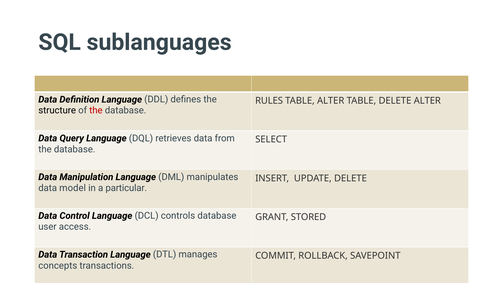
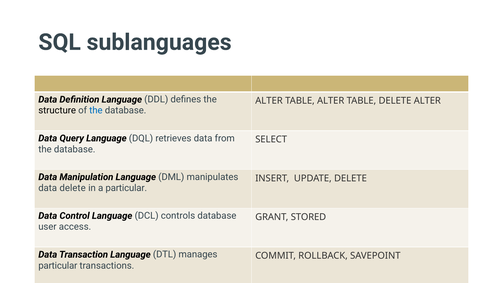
RULES at (269, 101): RULES -> ALTER
the at (96, 111) colour: red -> blue
data model: model -> delete
concepts at (58, 266): concepts -> particular
